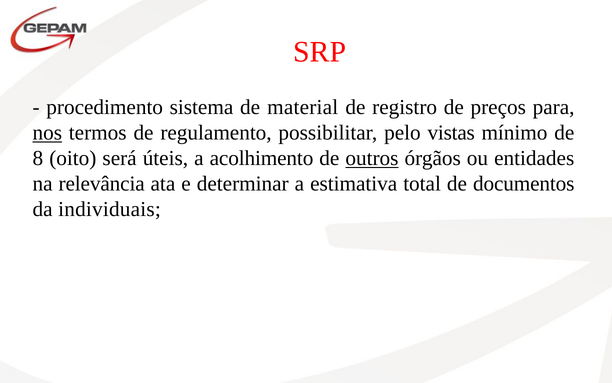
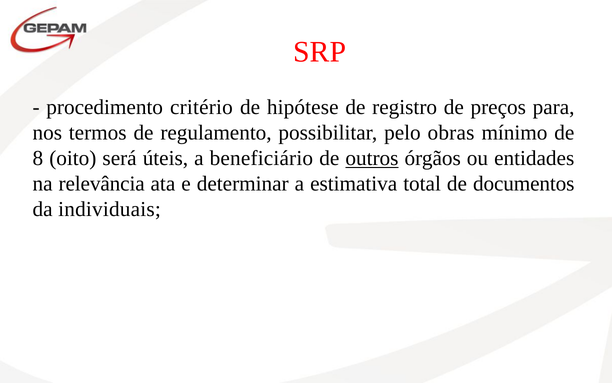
sistema: sistema -> critério
material: material -> hipótese
nos underline: present -> none
vistas: vistas -> obras
acolhimento: acolhimento -> beneficiário
